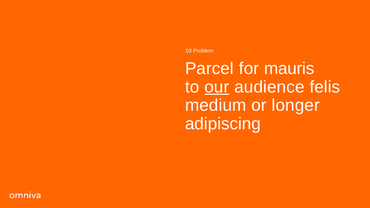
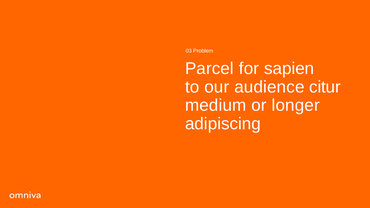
mauris: mauris -> sapien
our underline: present -> none
felis: felis -> citur
